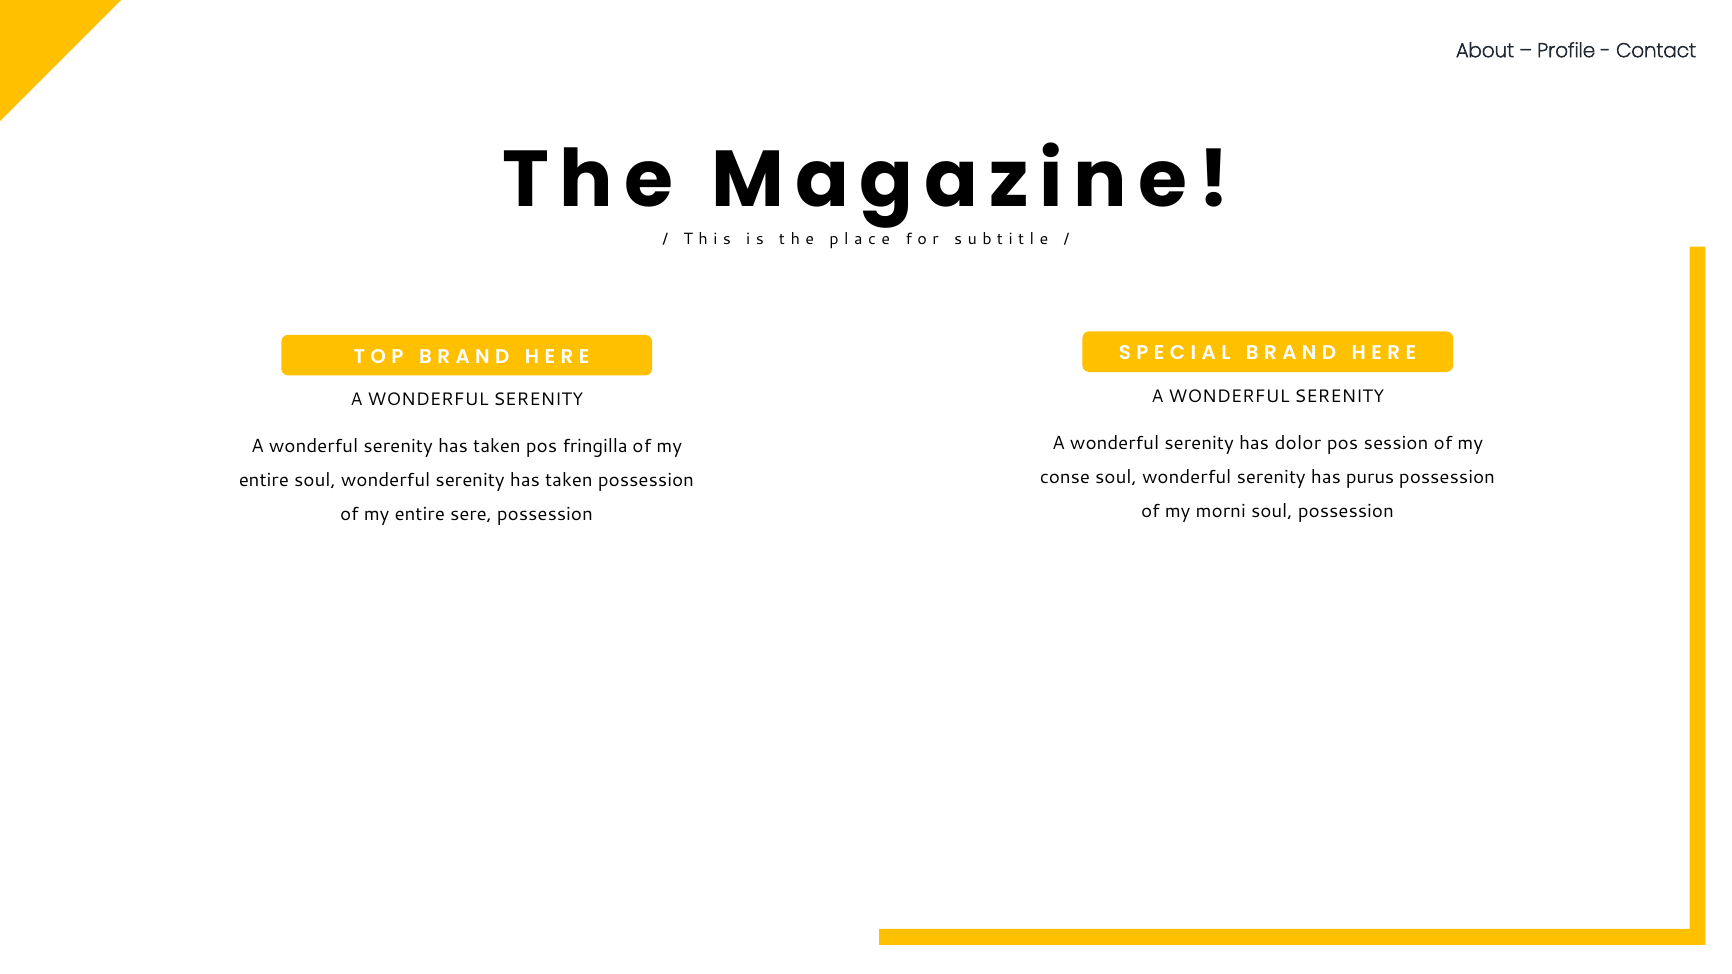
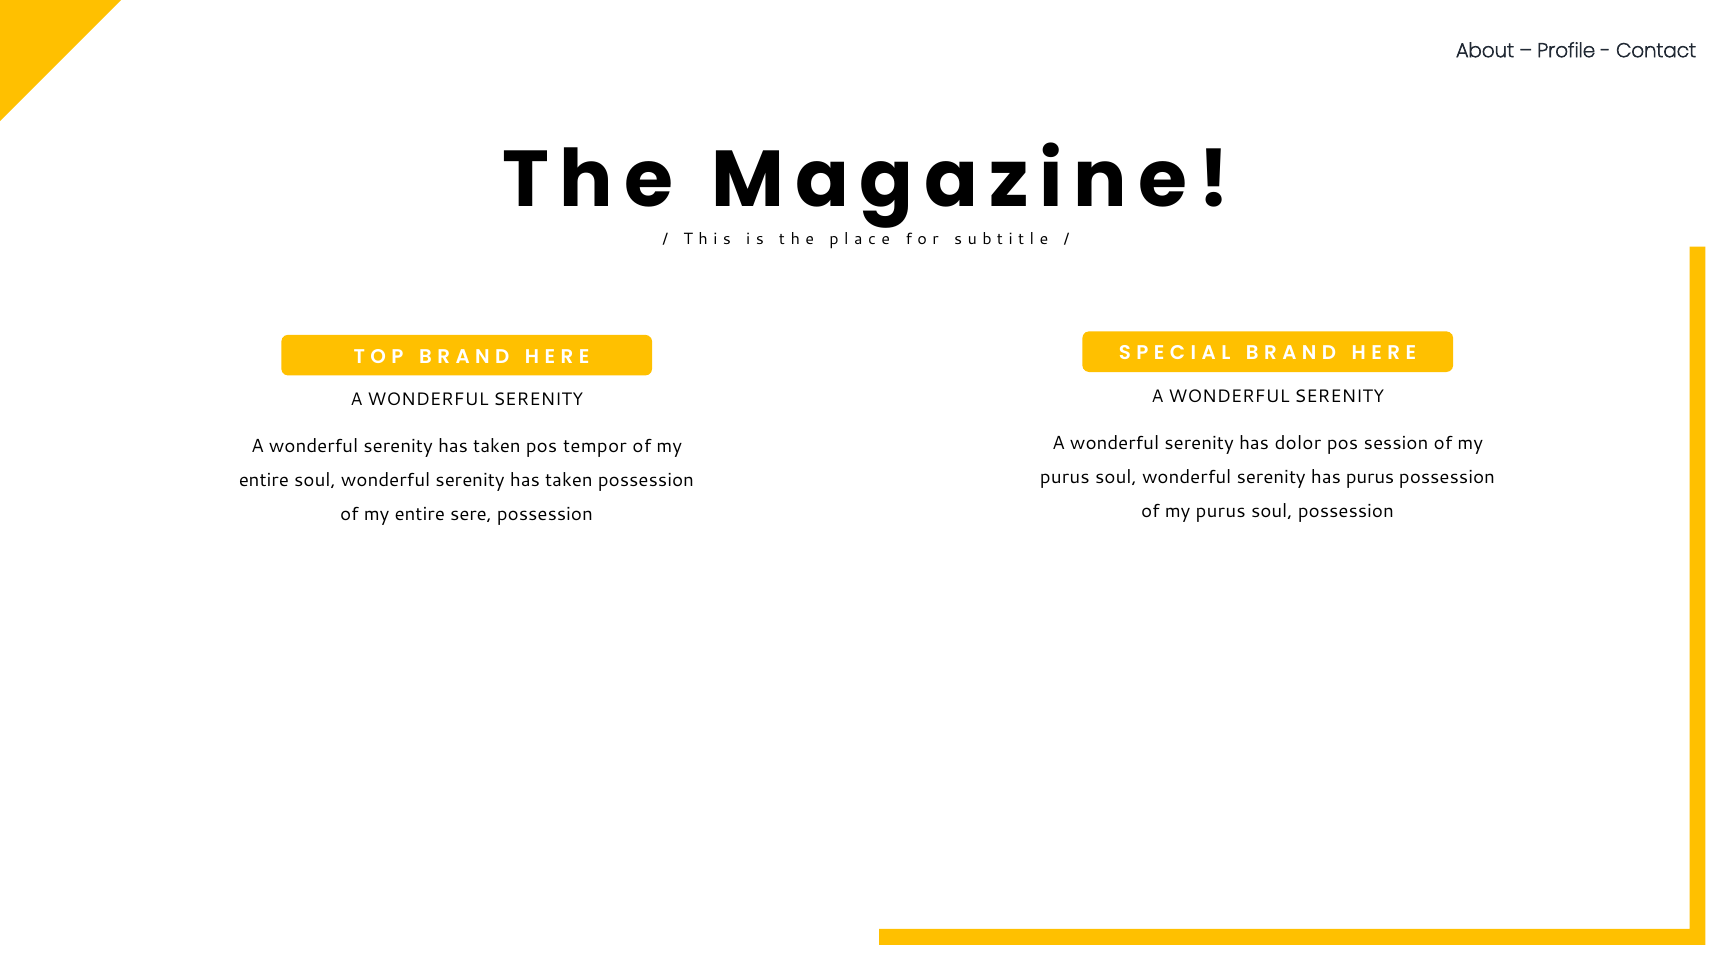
fringilla: fringilla -> tempor
conse at (1065, 477): conse -> purus
morni at (1221, 511): morni -> purus
